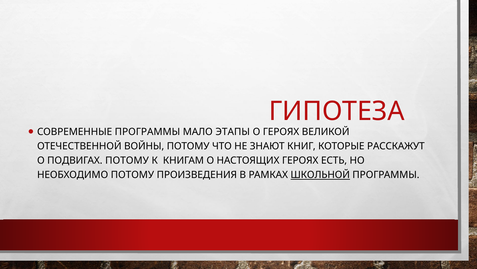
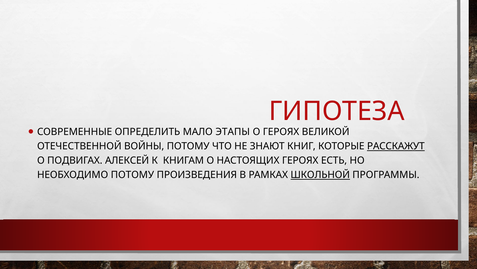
СОВРЕМЕННЫЕ ПРОГРАММЫ: ПРОГРАММЫ -> ОПРЕДЕЛИТЬ
РАССКАЖУТ underline: none -> present
ПОДВИГАХ ПОТОМУ: ПОТОМУ -> АЛЕКСЕЙ
